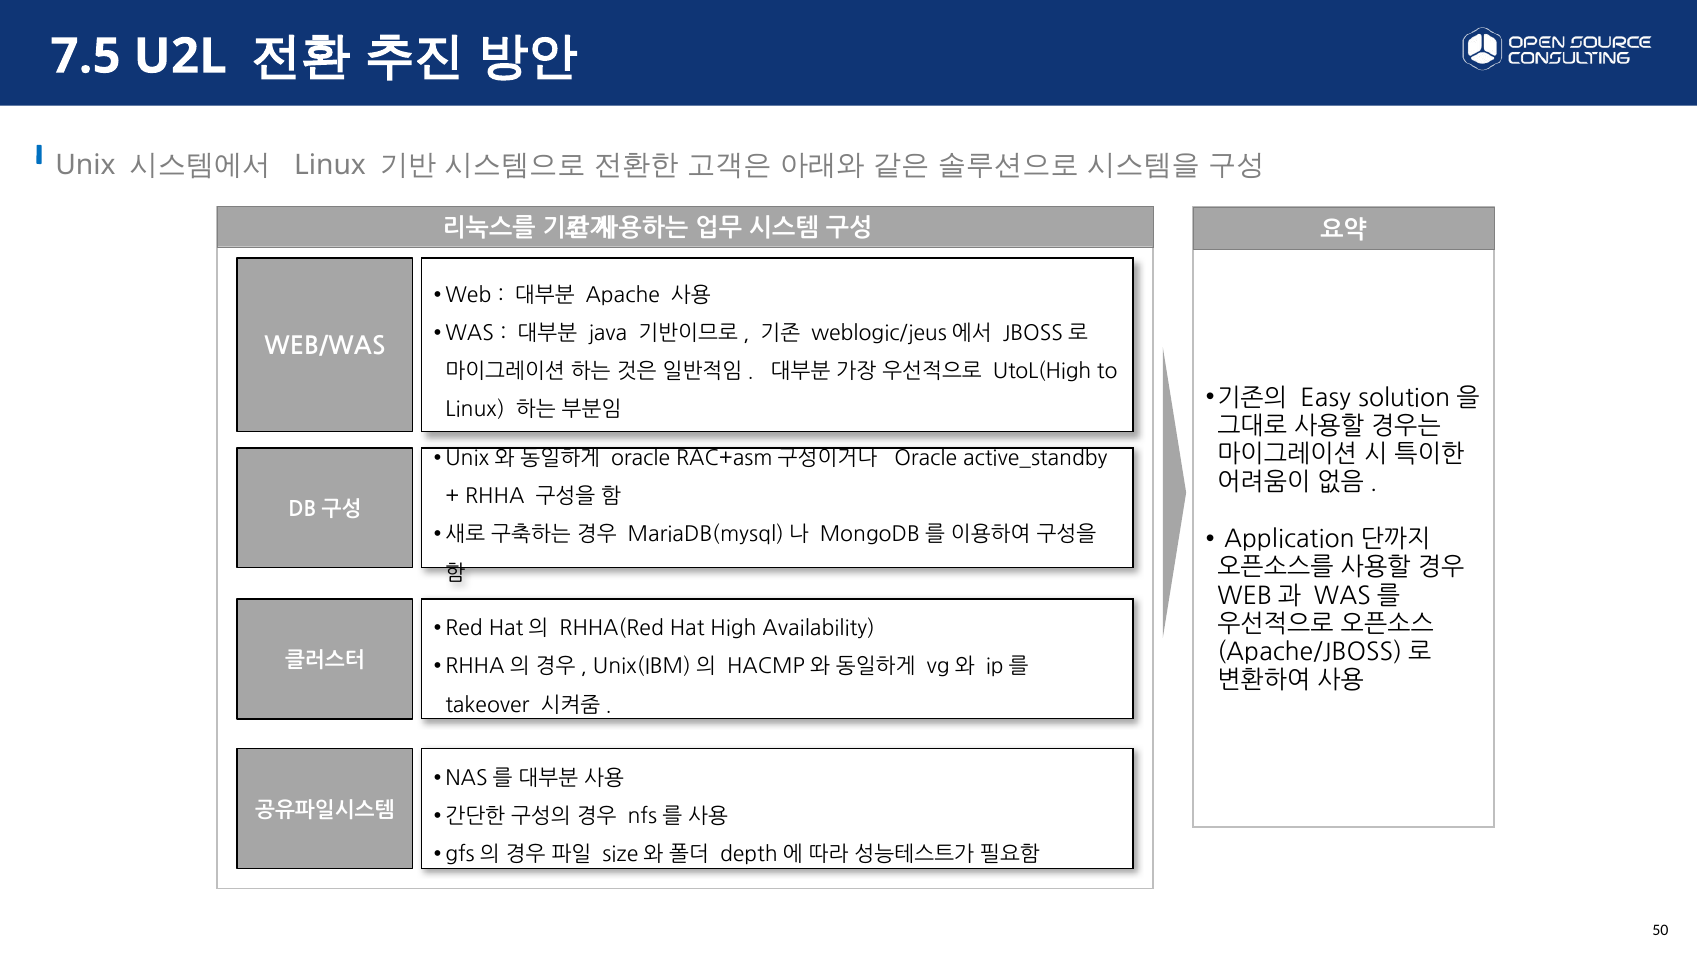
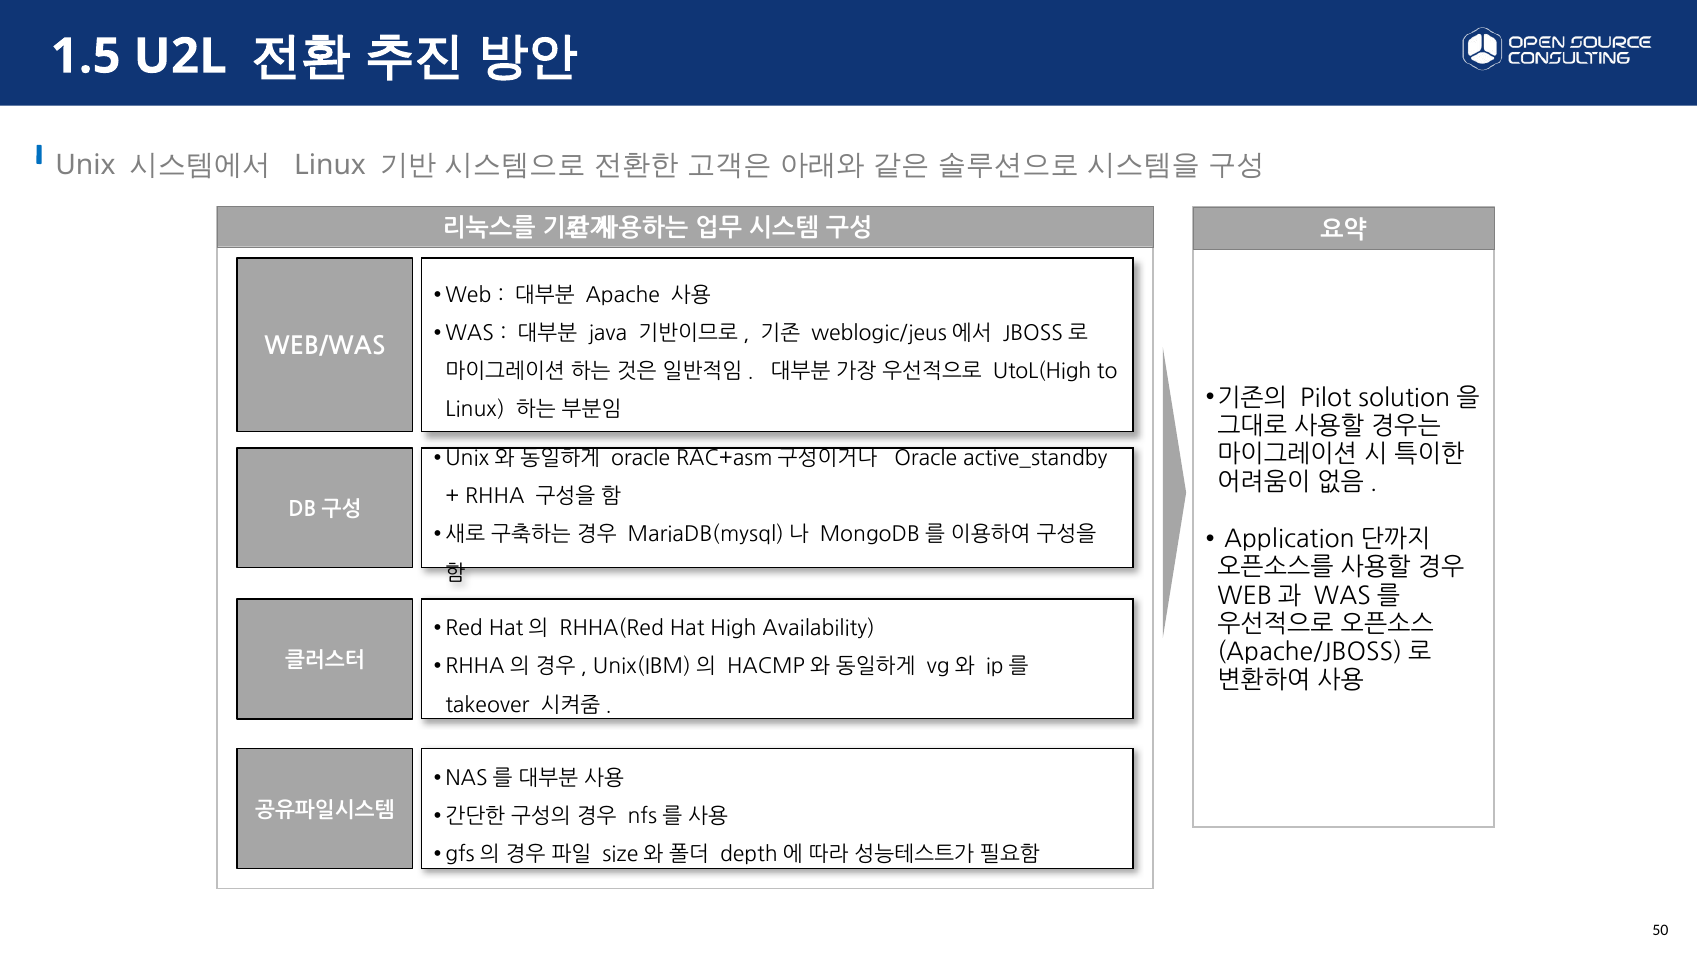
7.5: 7.5 -> 1.5
Easy: Easy -> Pilot
